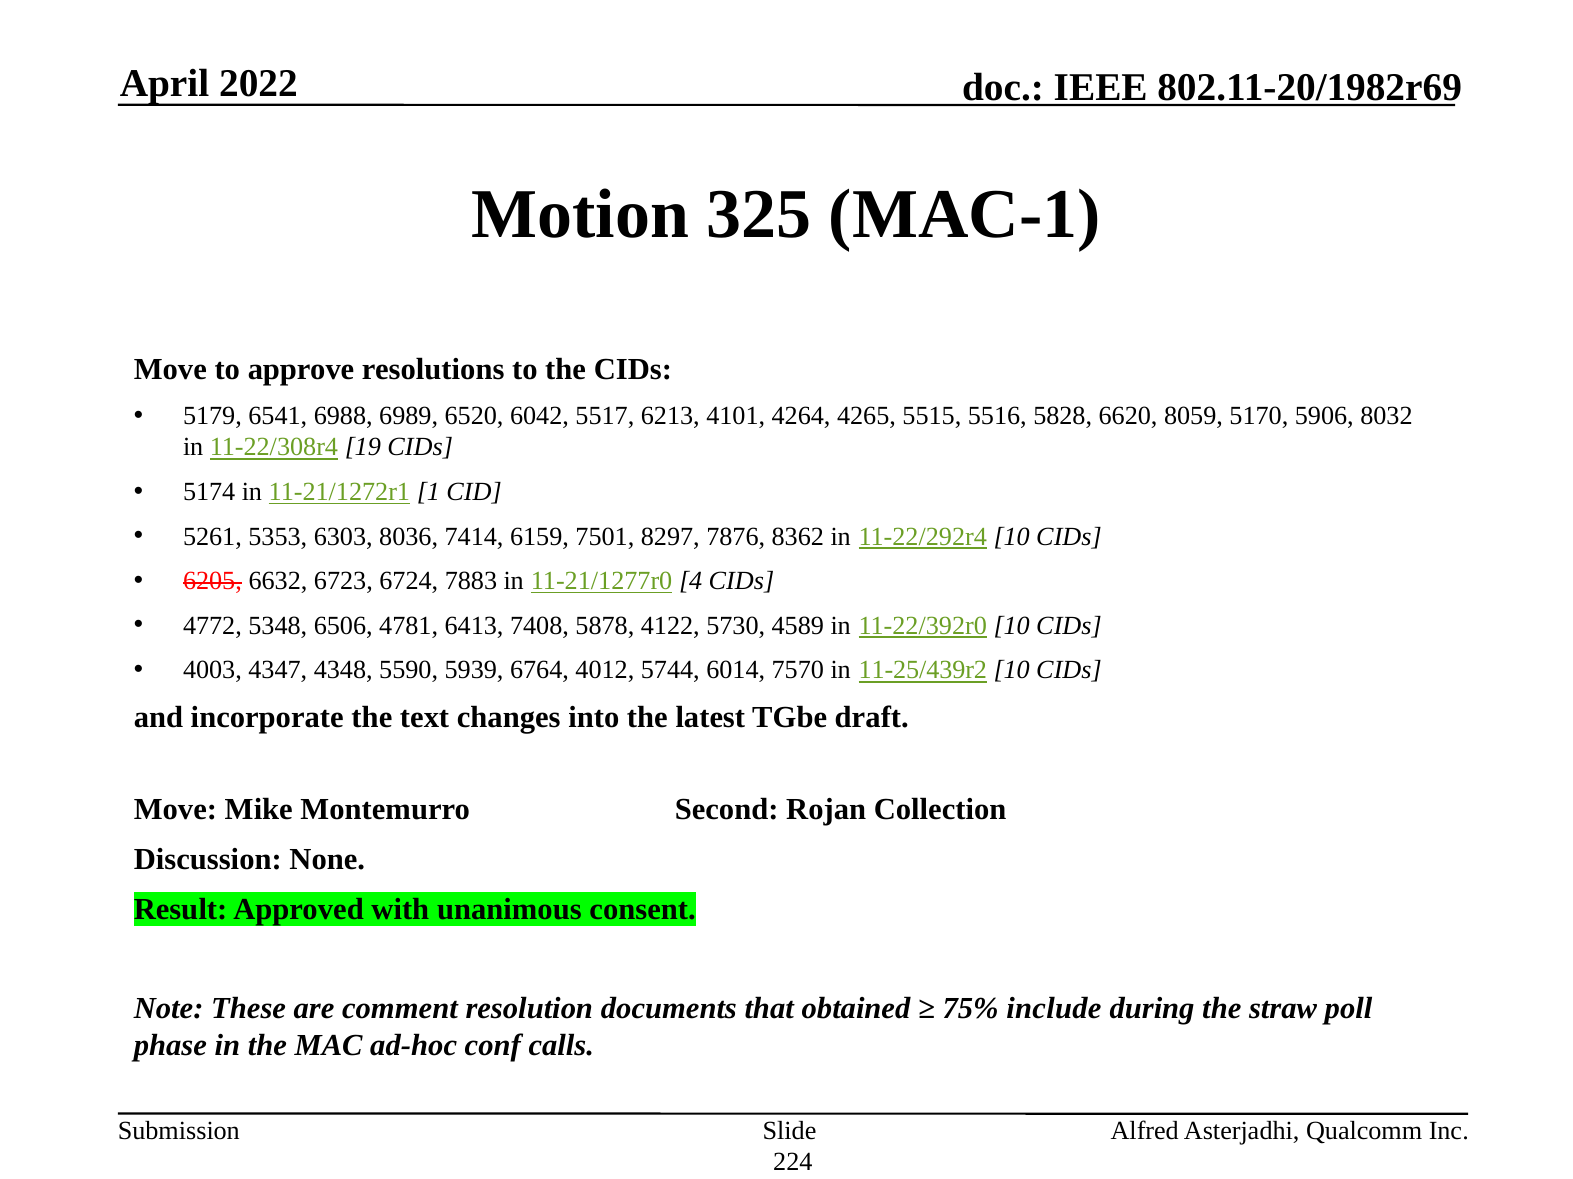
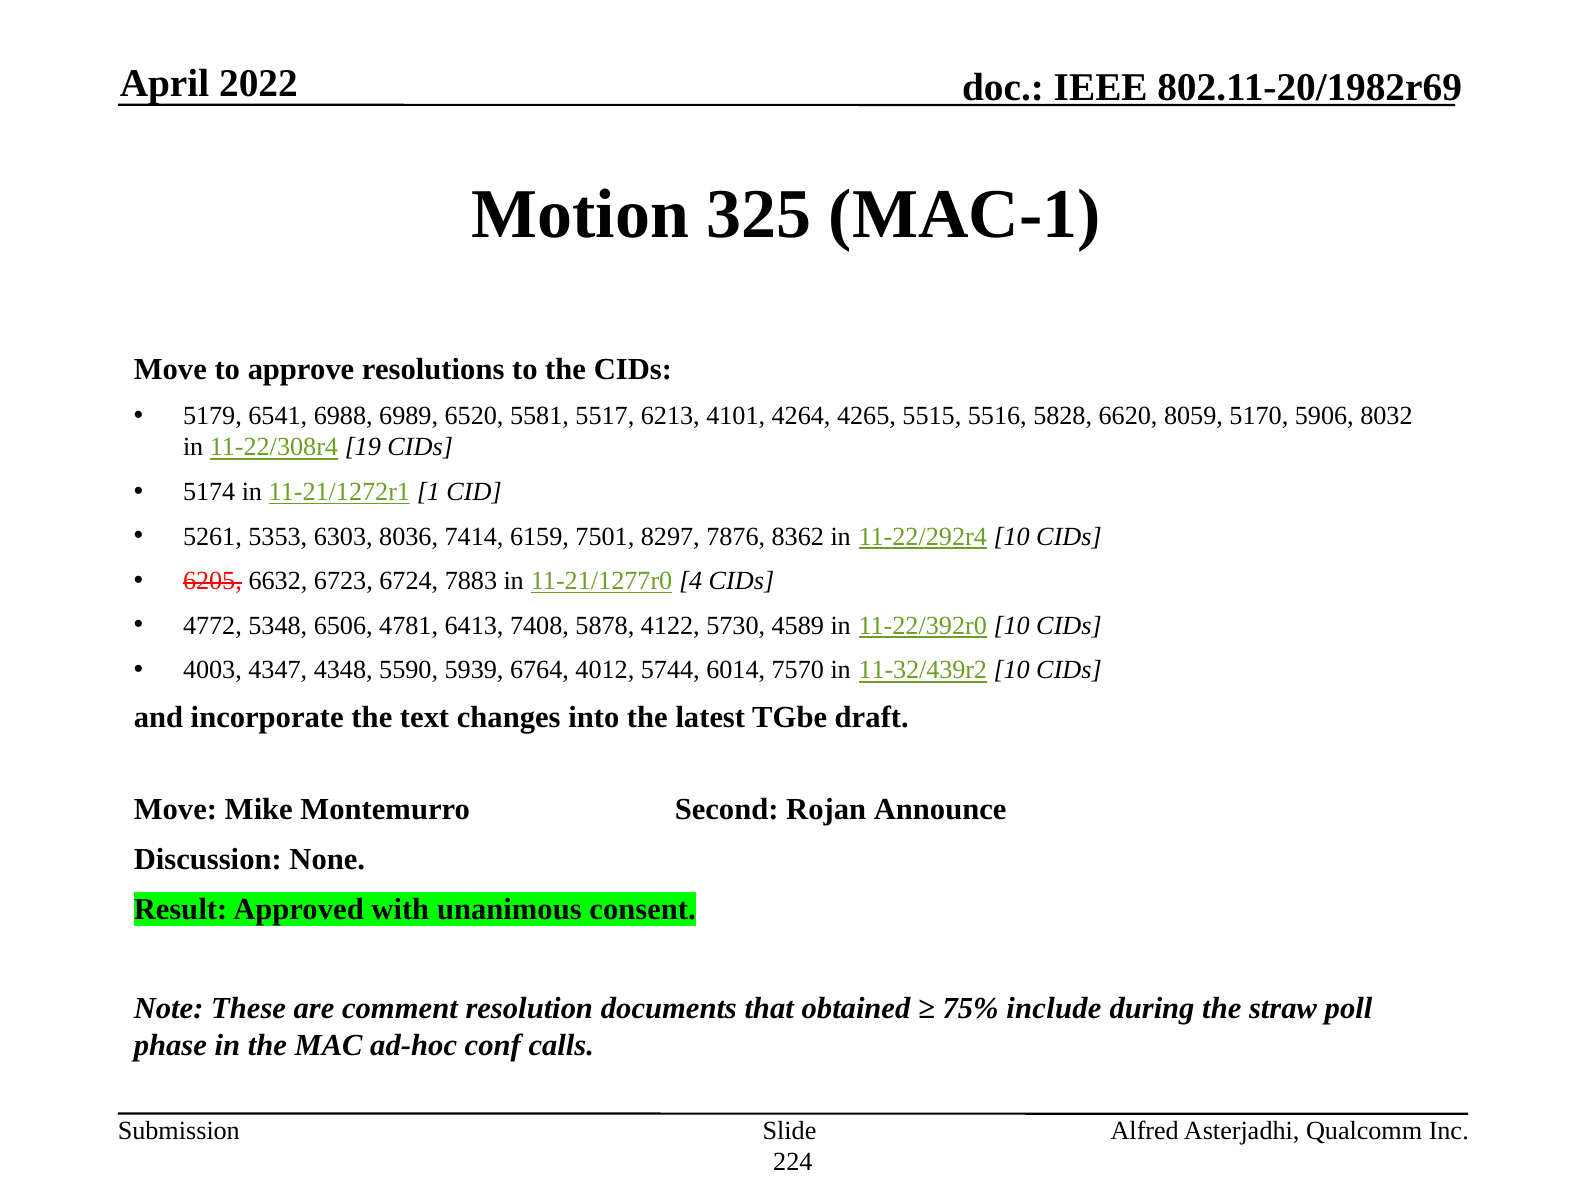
6042: 6042 -> 5581
11-25/439r2: 11-25/439r2 -> 11-32/439r2
Collection: Collection -> Announce
